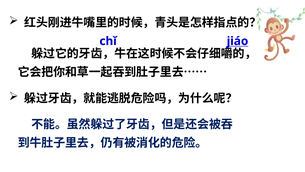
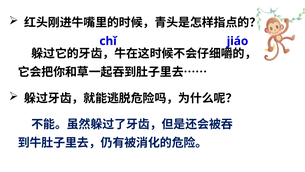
jiáo underline: present -> none
